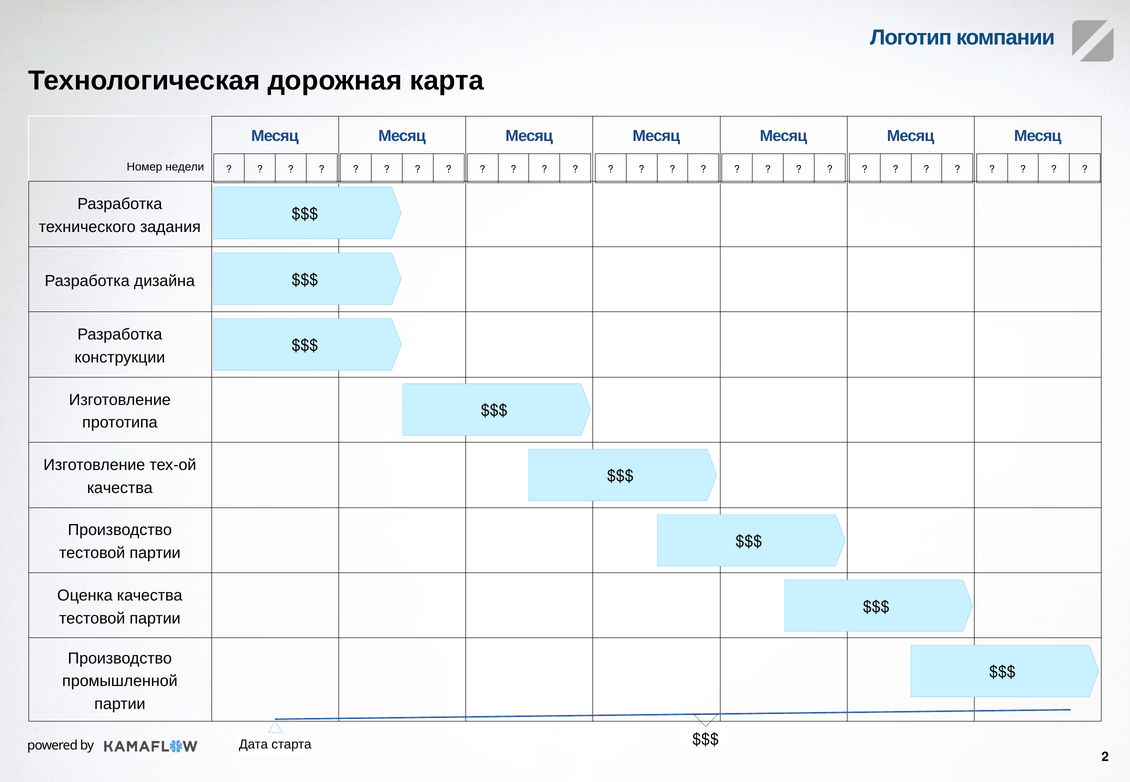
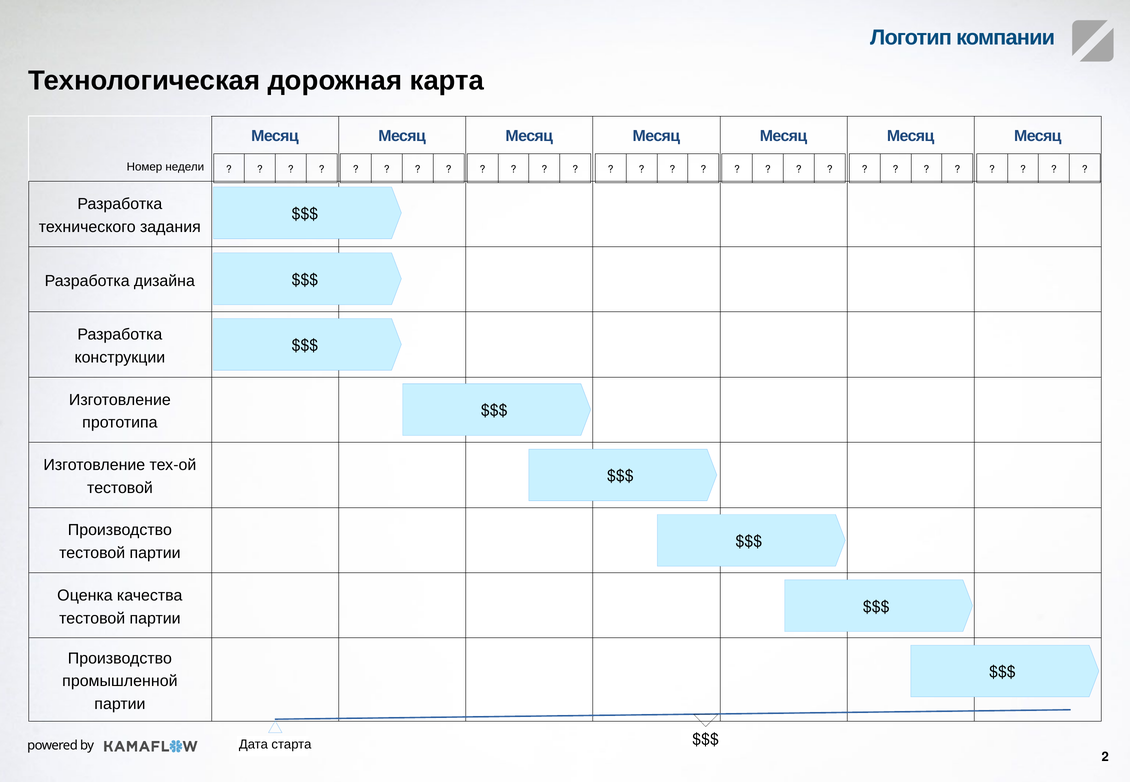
качества at (120, 488): качества -> тестовой
